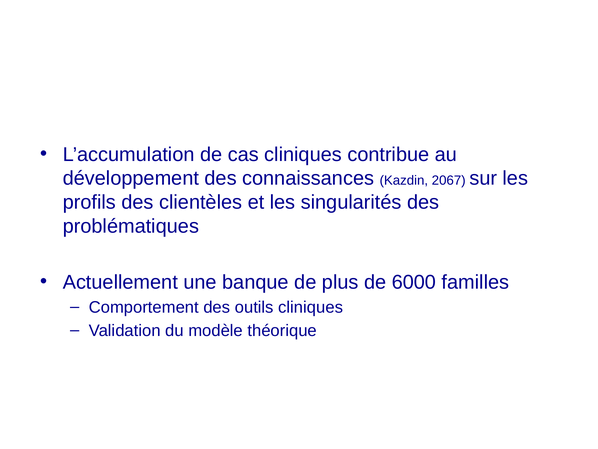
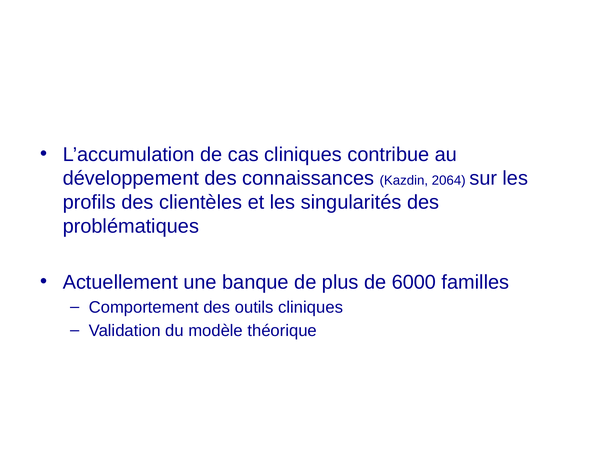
2067: 2067 -> 2064
